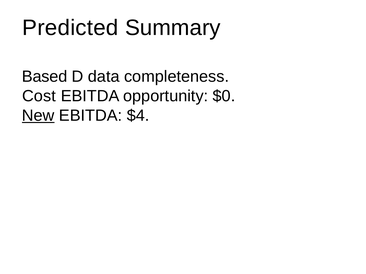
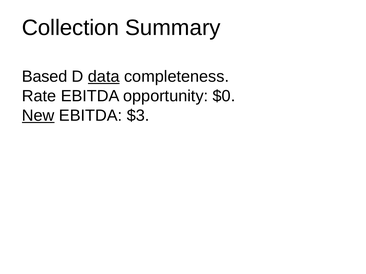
Predicted: Predicted -> Collection
data underline: none -> present
Cost: Cost -> Rate
$4: $4 -> $3
